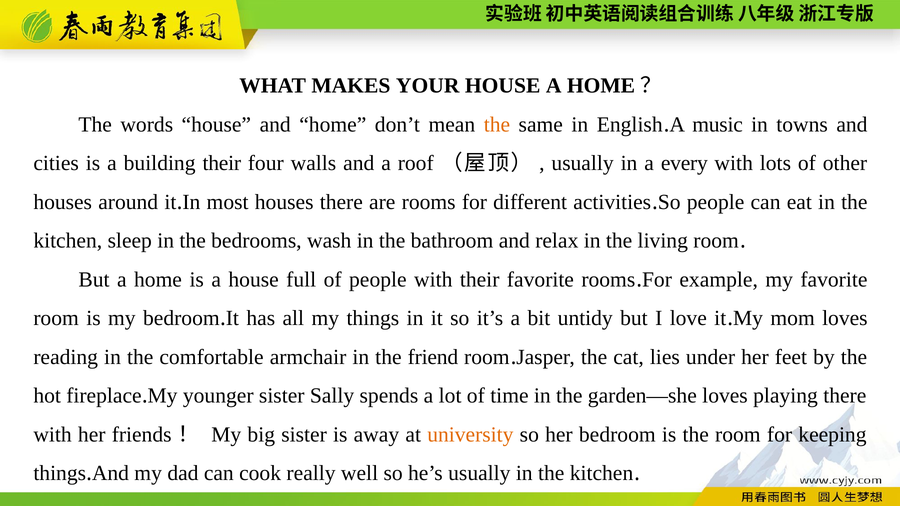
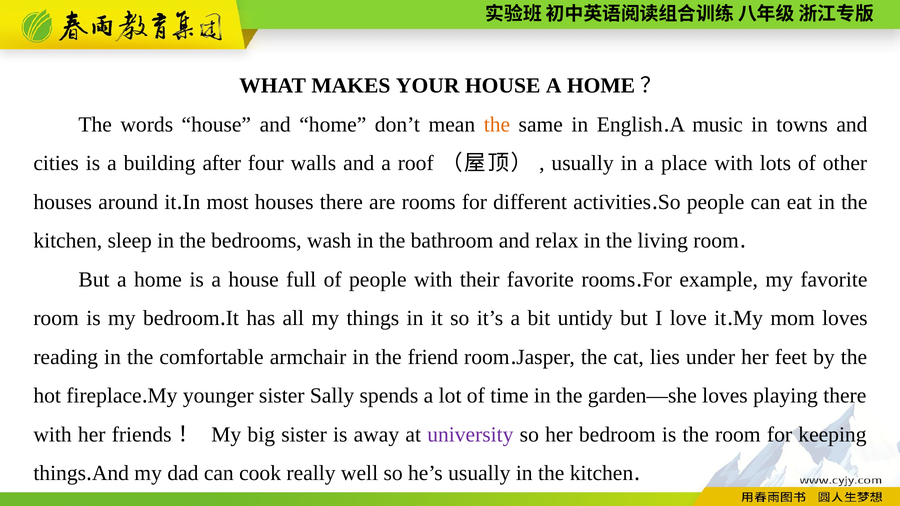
building their: their -> after
every: every -> place
university colour: orange -> purple
